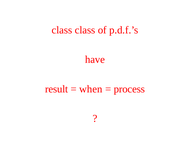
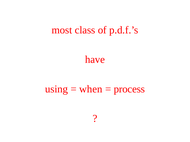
class at (62, 30): class -> most
result: result -> using
